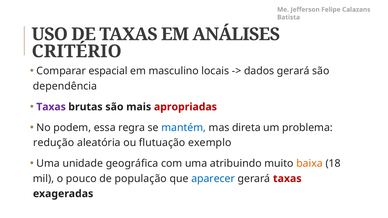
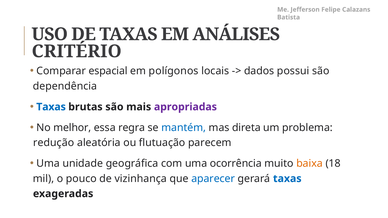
masculino: masculino -> polígonos
dados gerará: gerará -> possui
Taxas at (51, 107) colour: purple -> blue
apropriadas colour: red -> purple
podem: podem -> melhor
exemplo: exemplo -> parecem
atribuindo: atribuindo -> ocorrência
população: população -> vizinhança
taxas at (287, 179) colour: red -> blue
